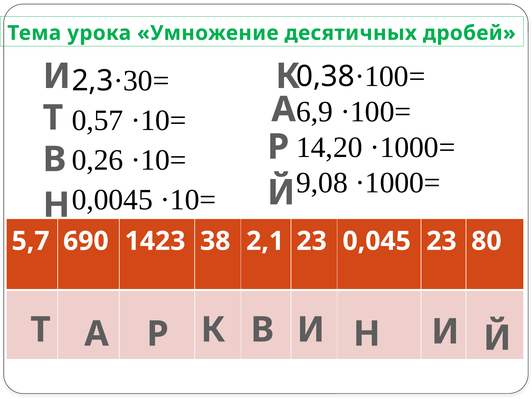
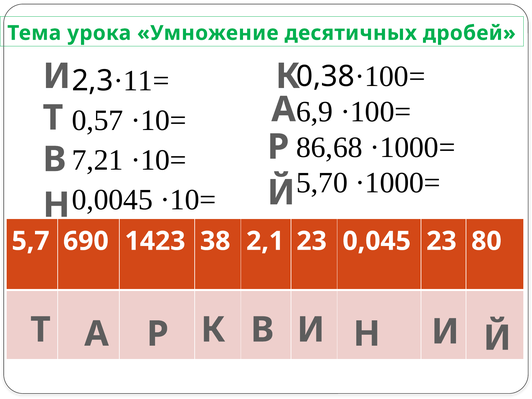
·30=: ·30= -> ·11=
14,20: 14,20 -> 86,68
0,26: 0,26 -> 7,21
9,08: 9,08 -> 5,70
